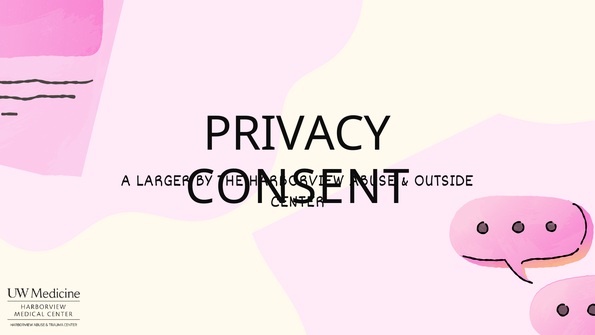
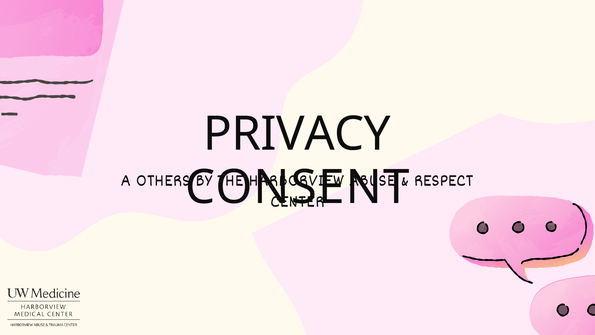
LARGER: LARGER -> OTHERS
OUTSIDE: OUTSIDE -> RESPECT
